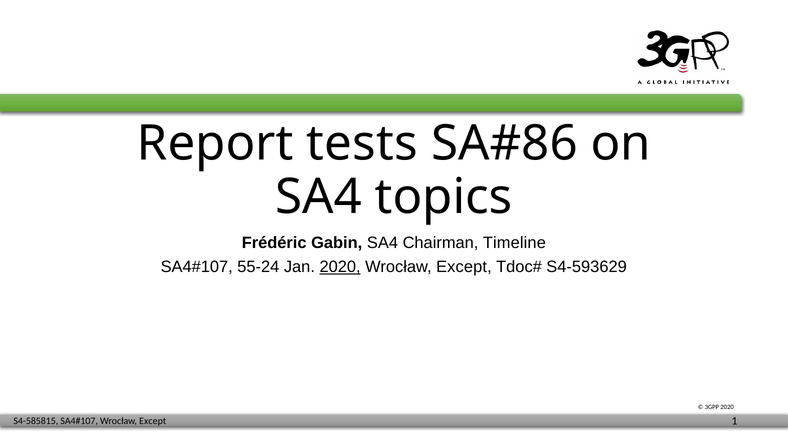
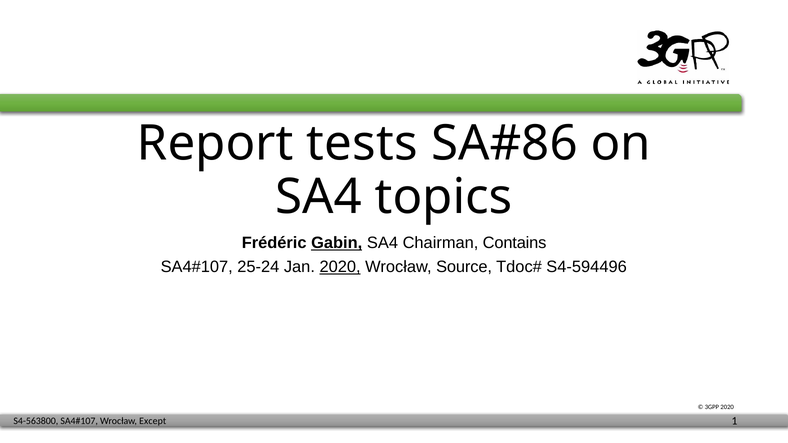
Gabin underline: none -> present
Timeline: Timeline -> Contains
55-24: 55-24 -> 25-24
Except at (464, 267): Except -> Source
S4-593629: S4-593629 -> S4-594496
S4-585815: S4-585815 -> S4-563800
